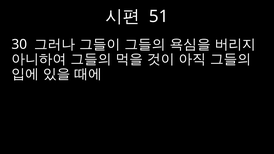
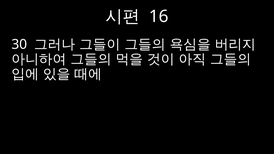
51: 51 -> 16
